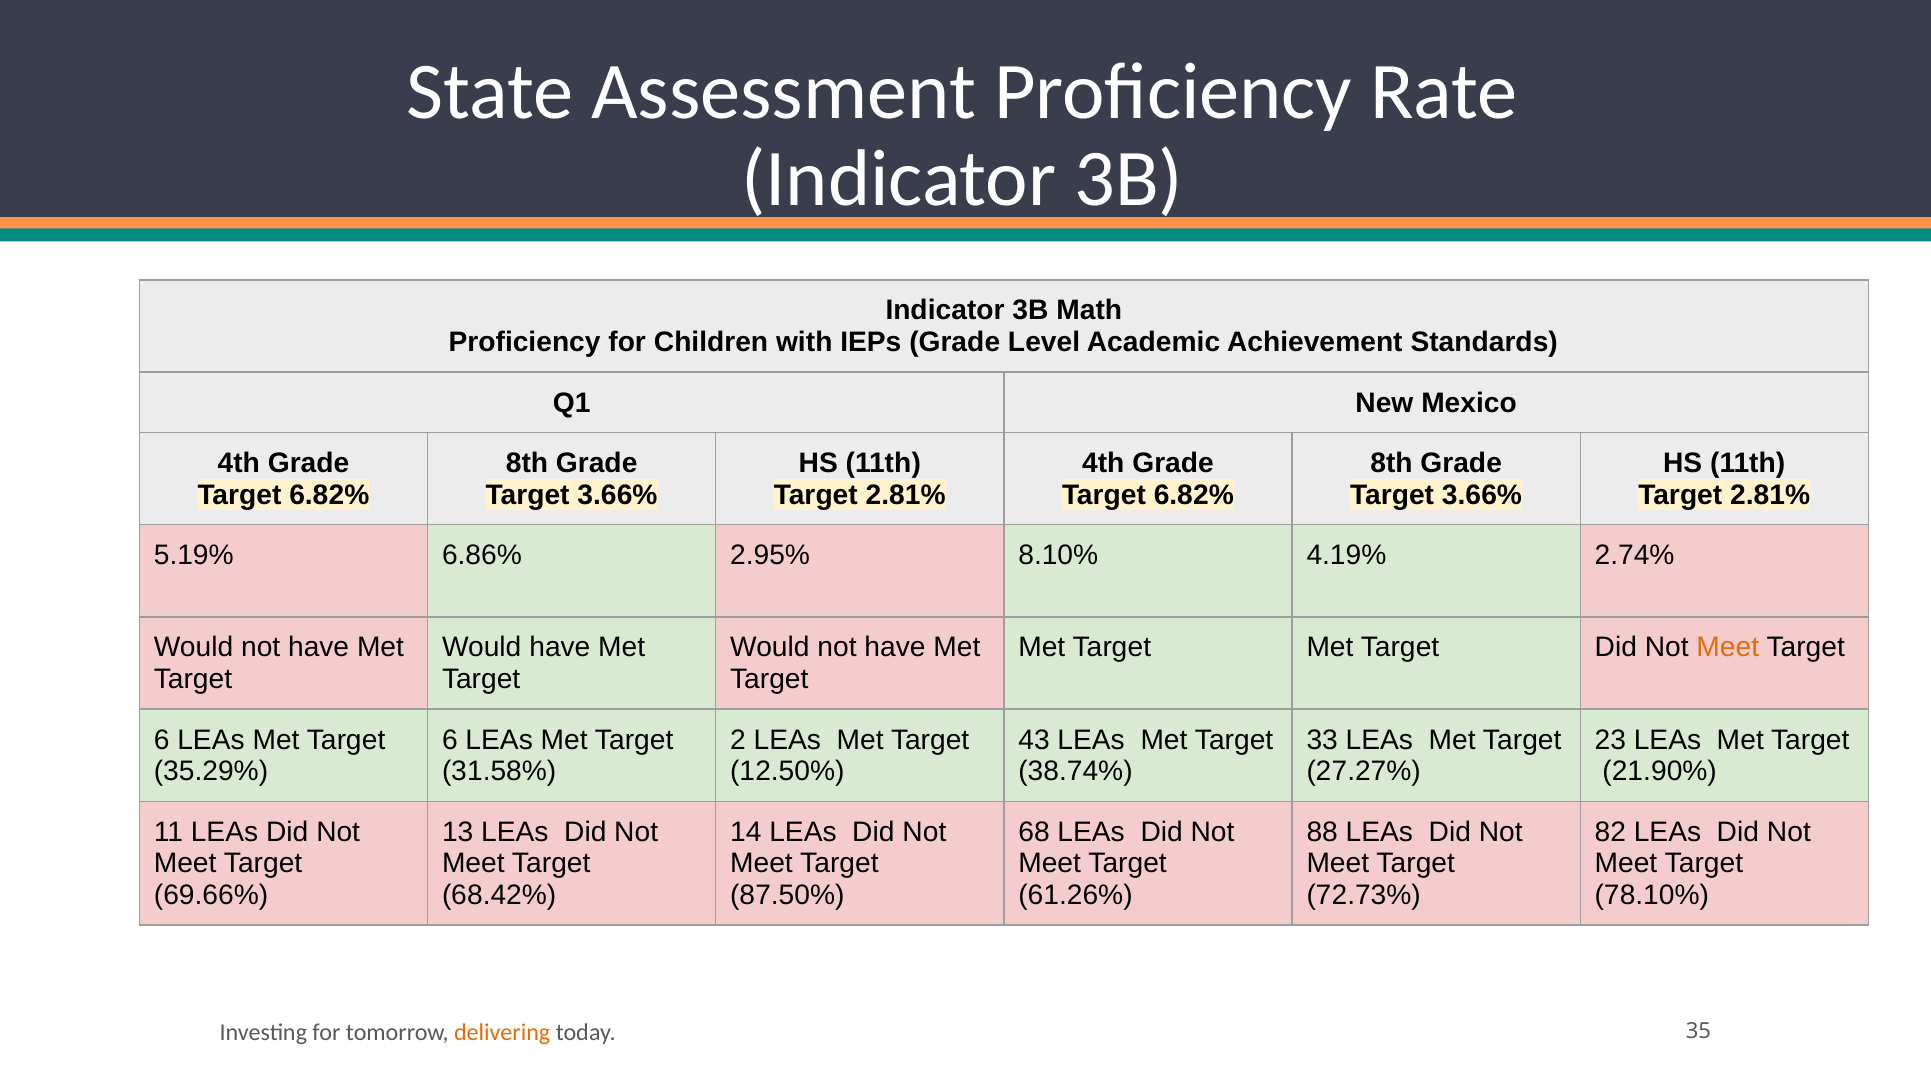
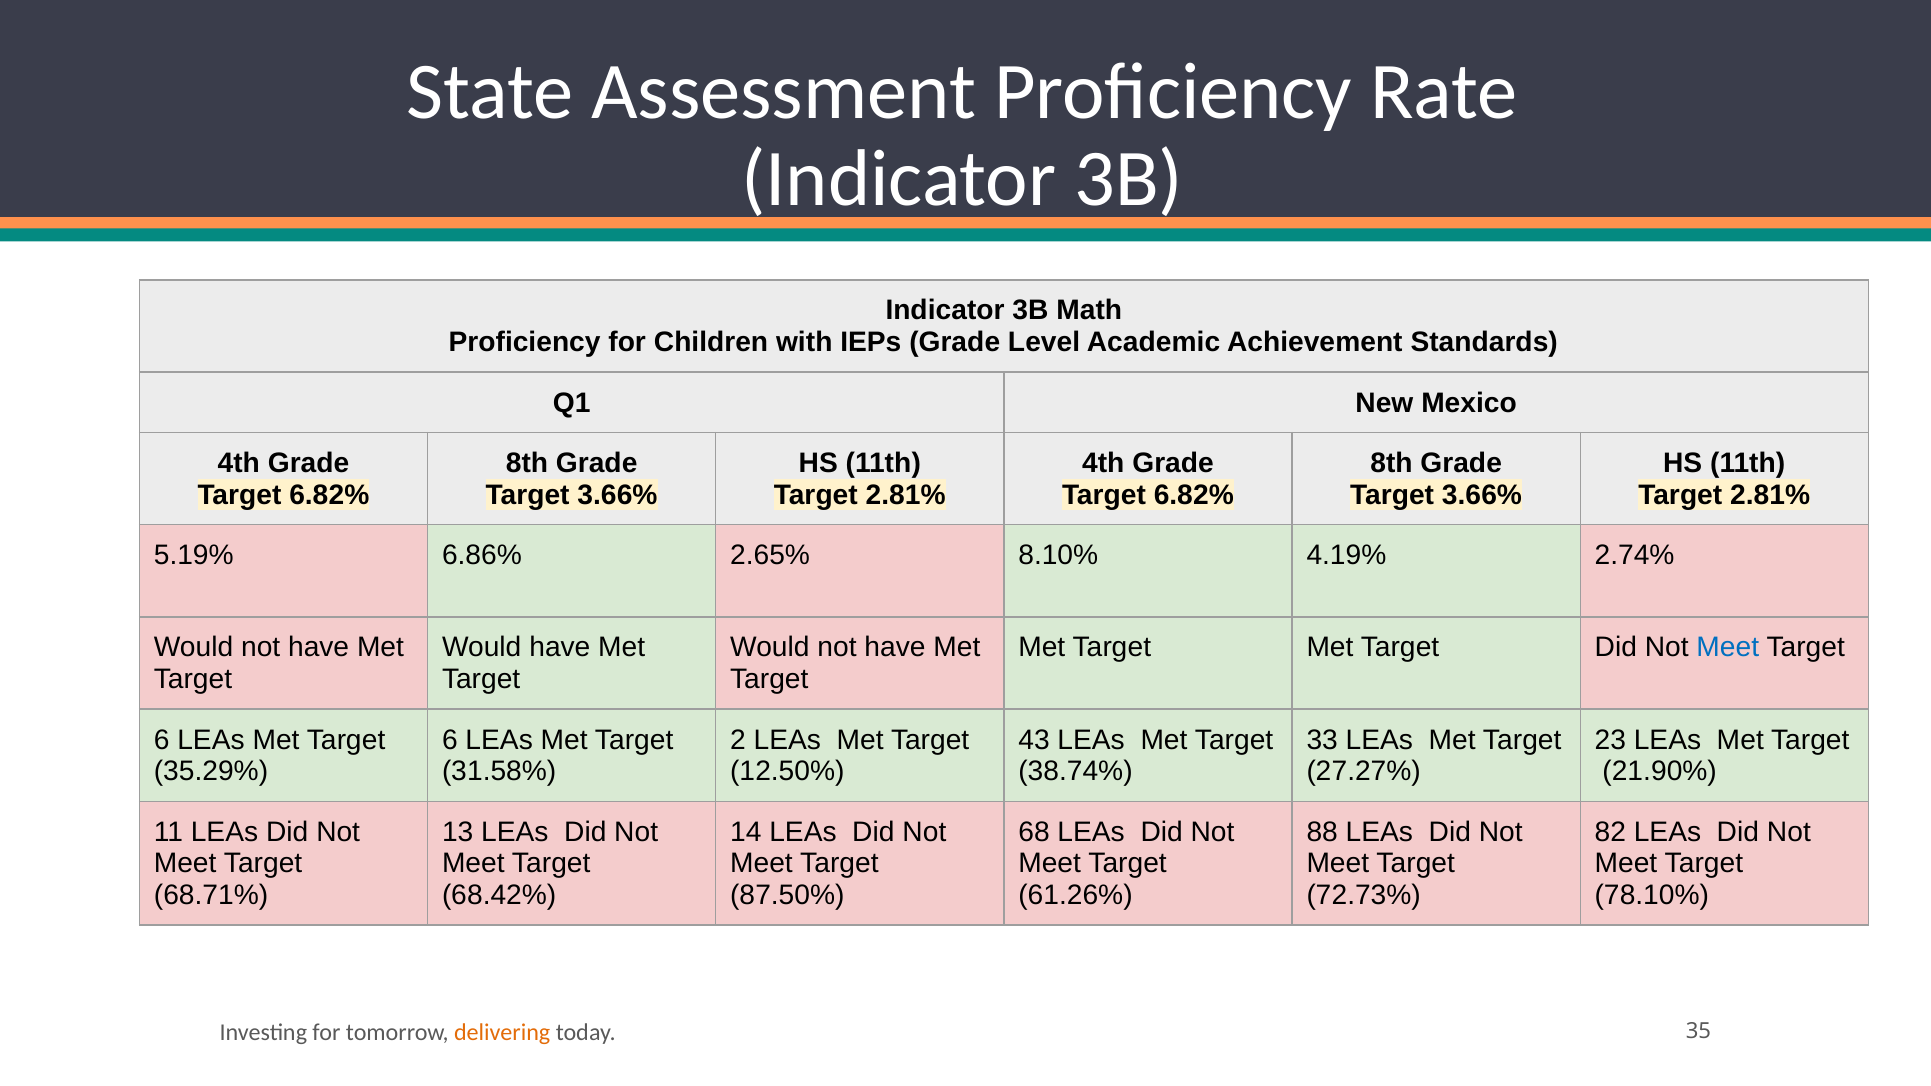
2.95%: 2.95% -> 2.65%
Meet at (1728, 648) colour: orange -> blue
69.66%: 69.66% -> 68.71%
